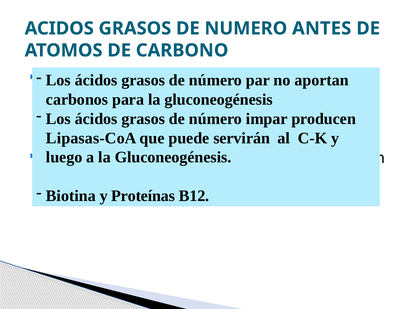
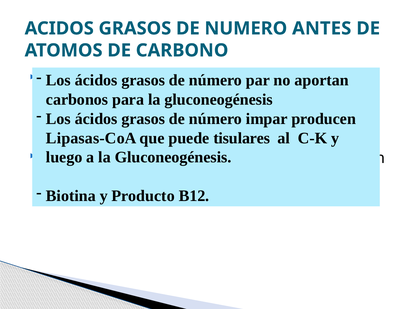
servirán: servirán -> tisulares
Proteínas: Proteínas -> Producto
